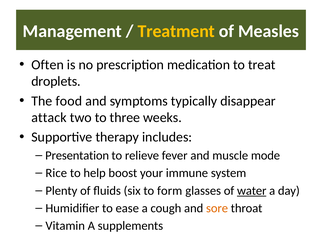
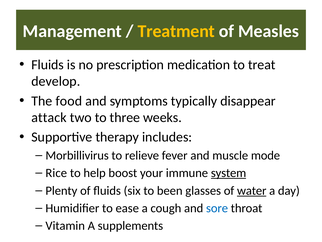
Often at (48, 65): Often -> Fluids
droplets: droplets -> develop
Presentation: Presentation -> Morbillivirus
system underline: none -> present
form: form -> been
sore colour: orange -> blue
